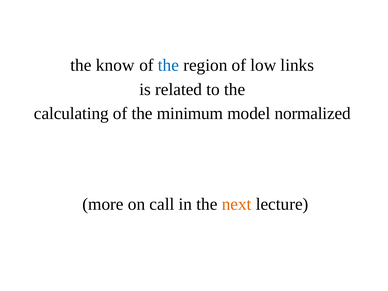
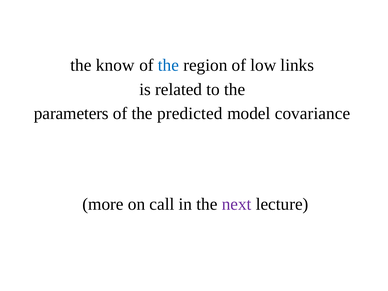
calculating: calculating -> parameters
minimum: minimum -> predicted
normalized: normalized -> covariance
next colour: orange -> purple
